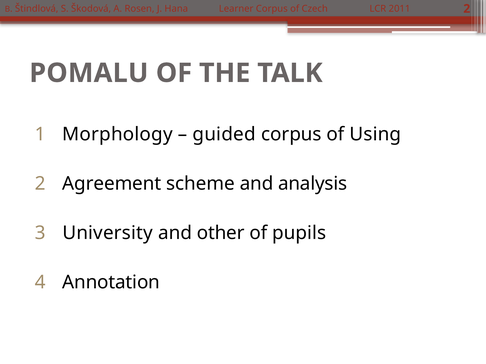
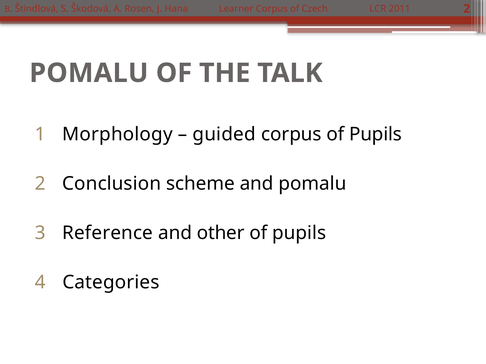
corpus of Using: Using -> Pupils
Agreement: Agreement -> Conclusion
and analysis: analysis -> pomalu
University: University -> Reference
Annotation: Annotation -> Categories
